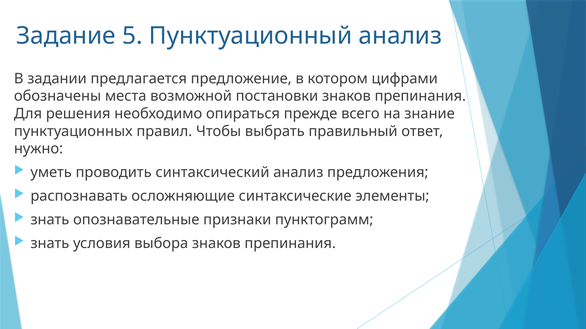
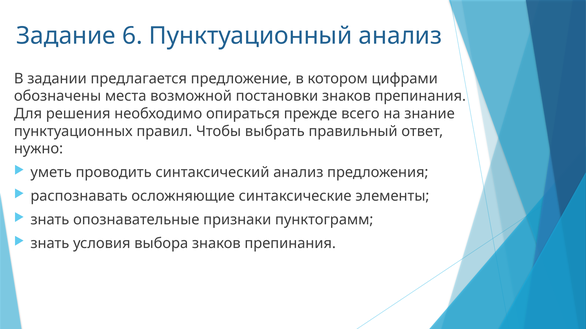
5: 5 -> 6
